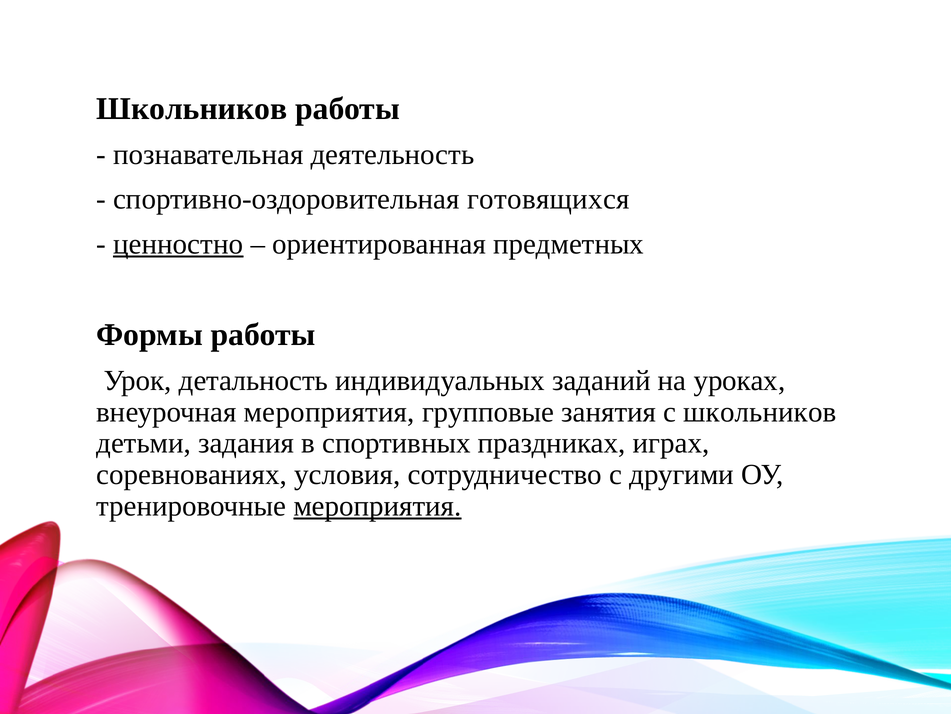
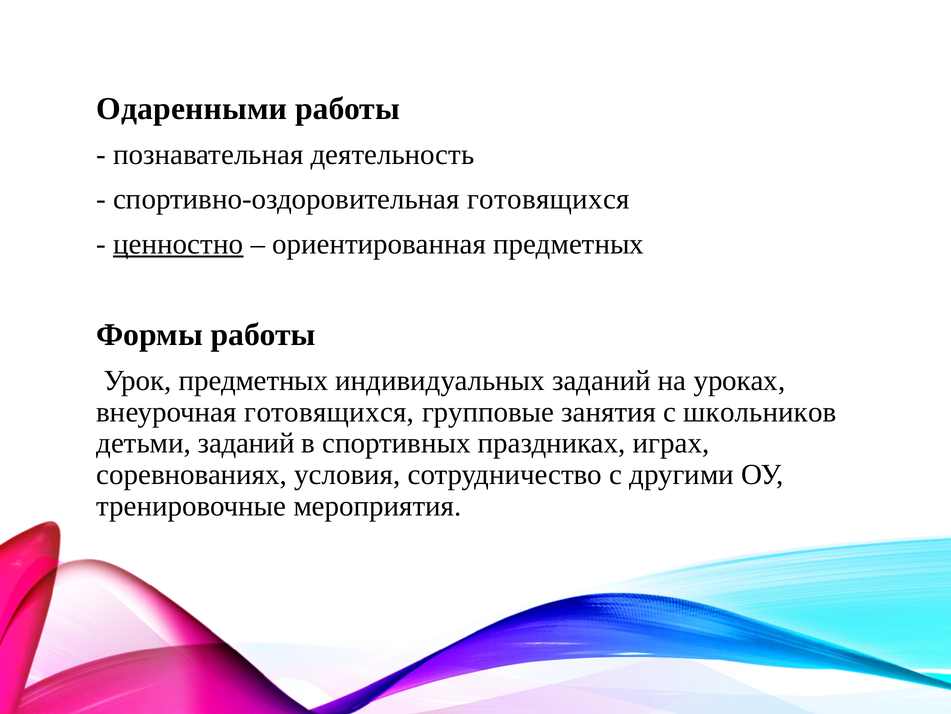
Школьников at (192, 109): Школьников -> Одаренными
Урок детальность: детальность -> предметных
внеурочная мероприятия: мероприятия -> готовящихся
детьми задания: задания -> заданий
мероприятия at (378, 506) underline: present -> none
